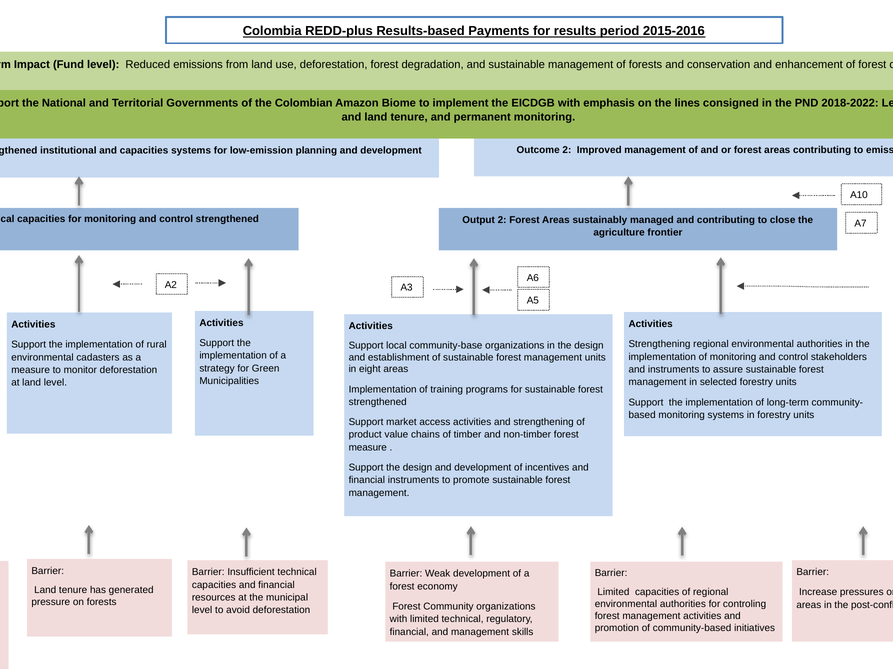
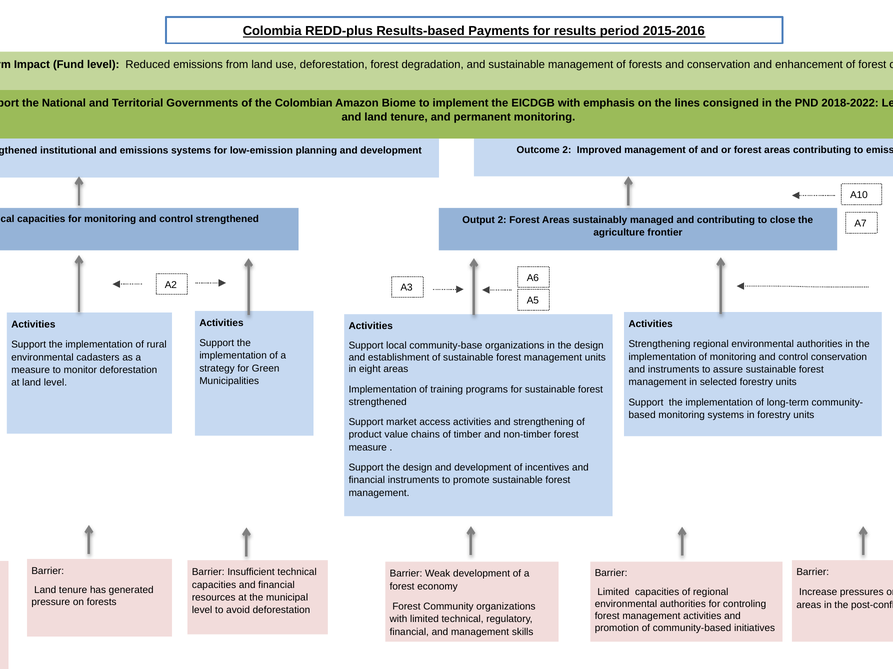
and capacities: capacities -> emissions
control stakeholders: stakeholders -> conservation
